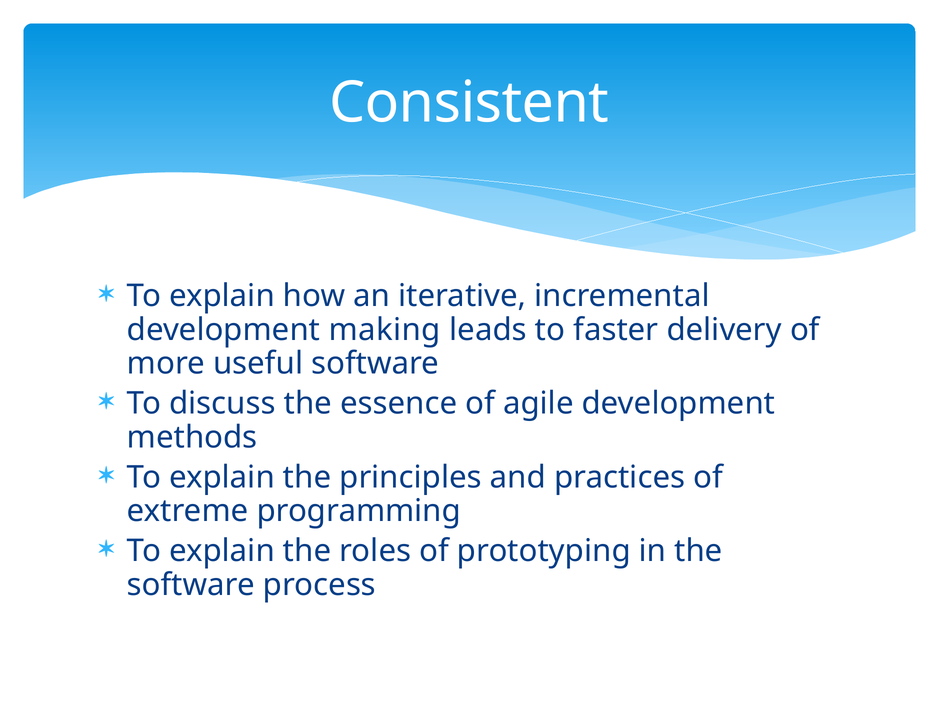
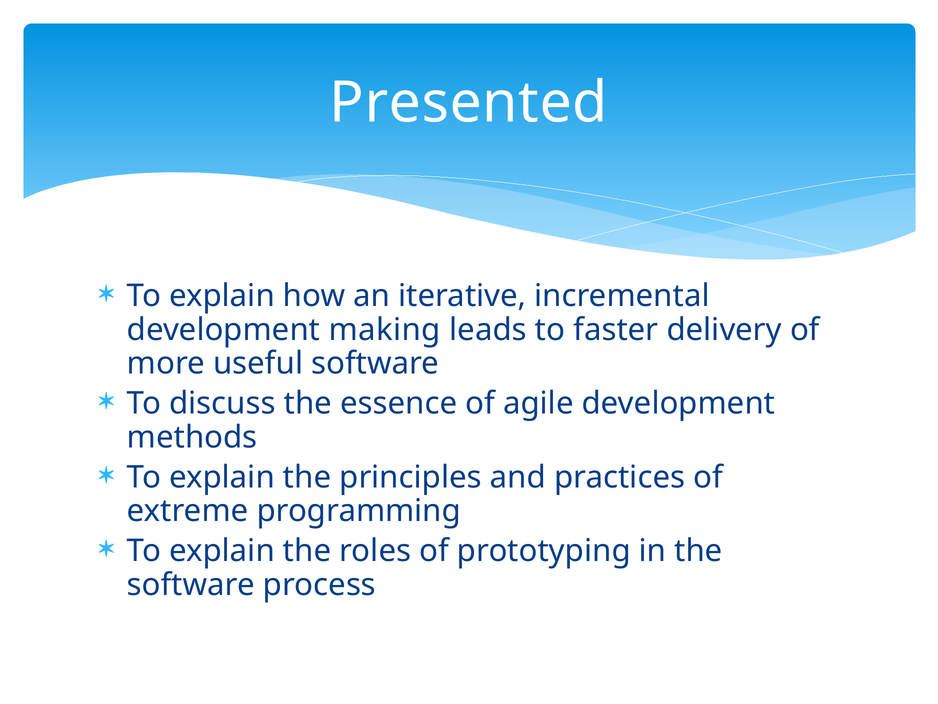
Consistent: Consistent -> Presented
